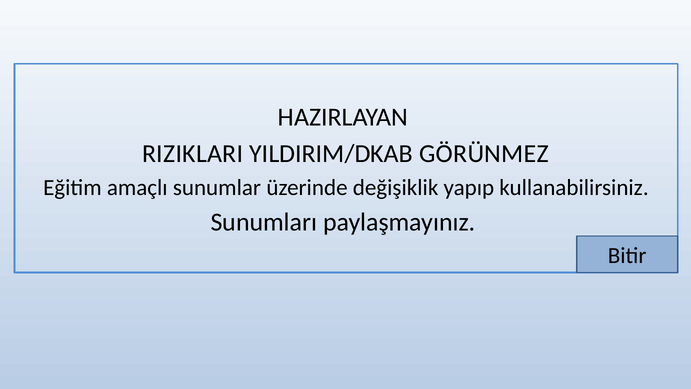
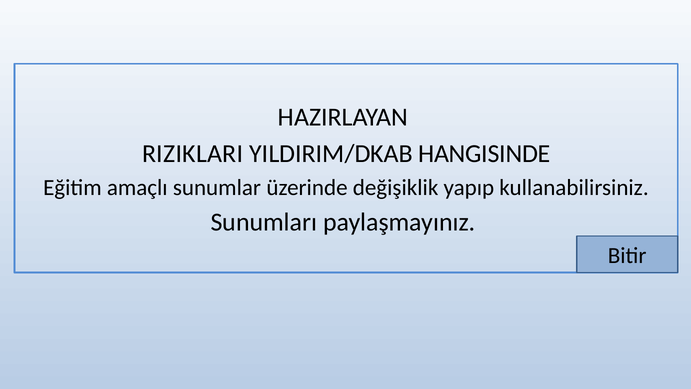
GÖRÜNMEZ: GÖRÜNMEZ -> HANGISINDE
